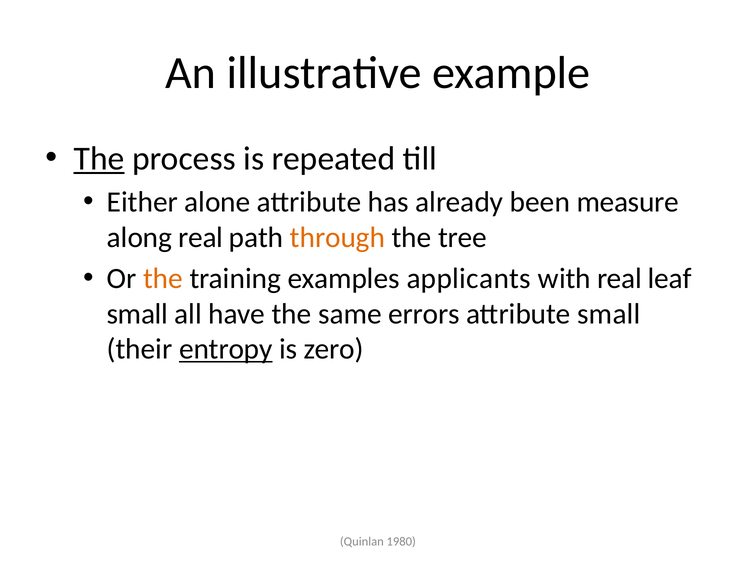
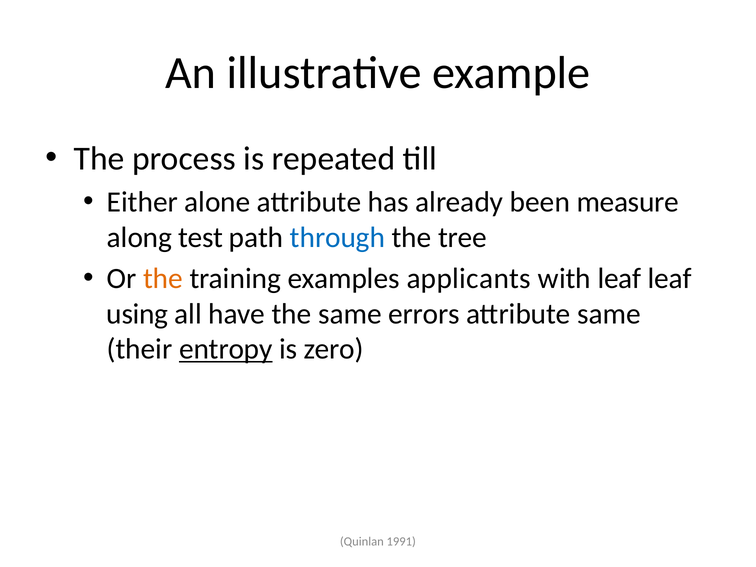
The at (99, 159) underline: present -> none
along real: real -> test
through colour: orange -> blue
with real: real -> leaf
small at (137, 314): small -> using
attribute small: small -> same
1980: 1980 -> 1991
